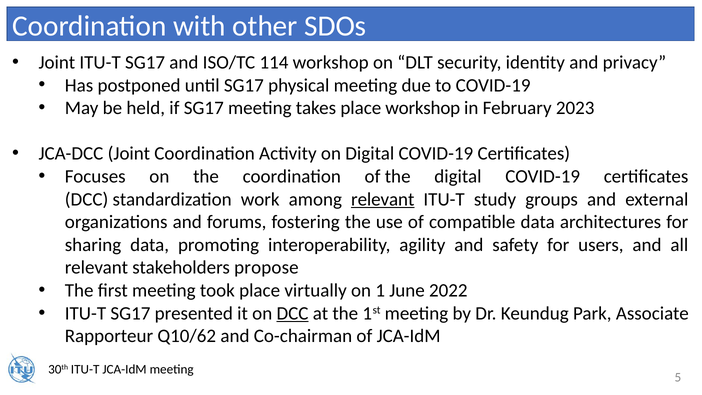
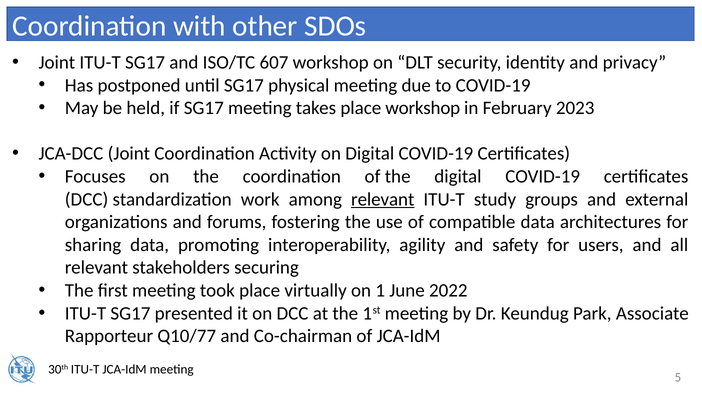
114: 114 -> 607
propose: propose -> securing
DCC at (293, 313) underline: present -> none
Q10/62: Q10/62 -> Q10/77
